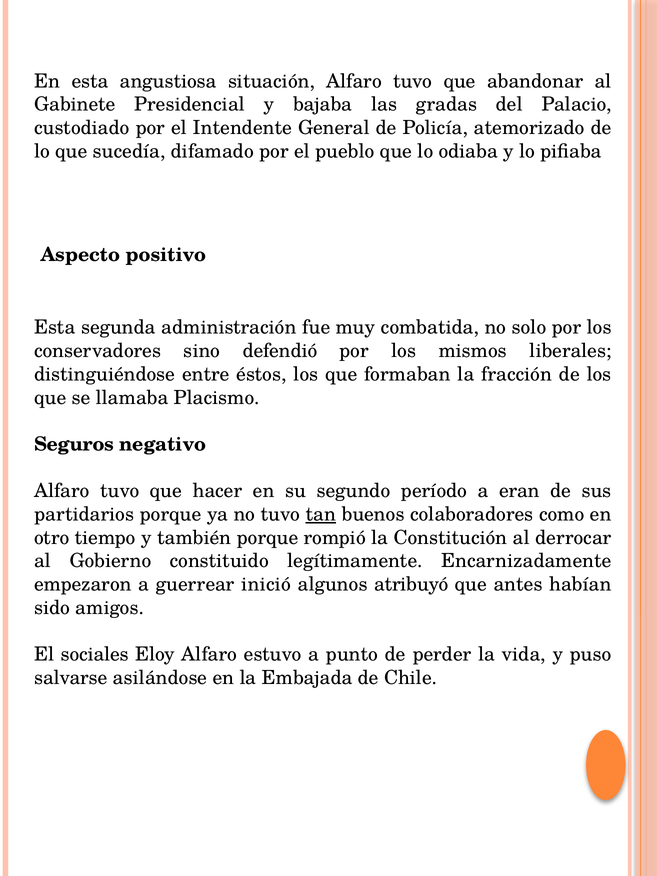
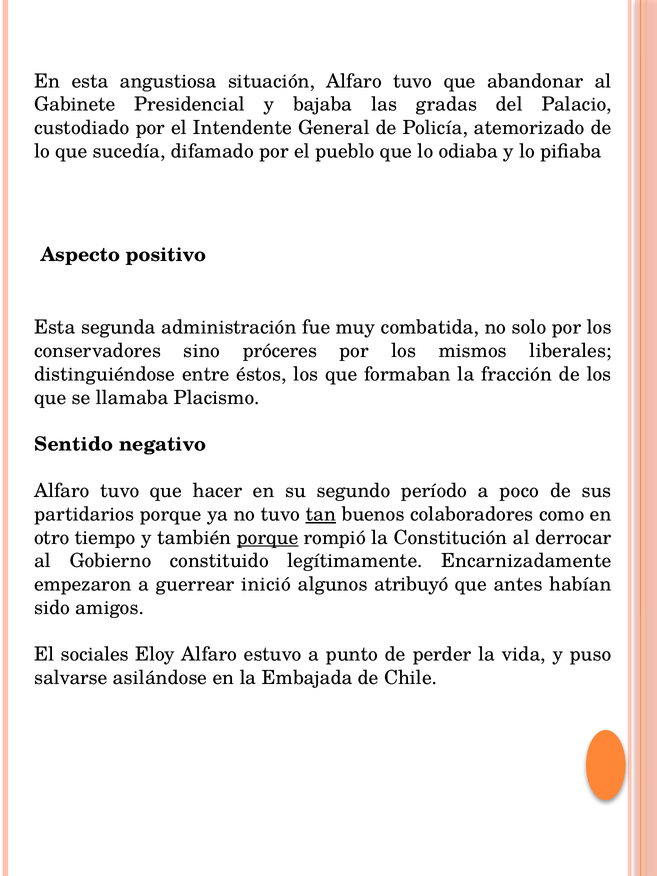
defendió: defendió -> próceres
Seguros: Seguros -> Sentido
eran: eran -> poco
porque at (268, 538) underline: none -> present
